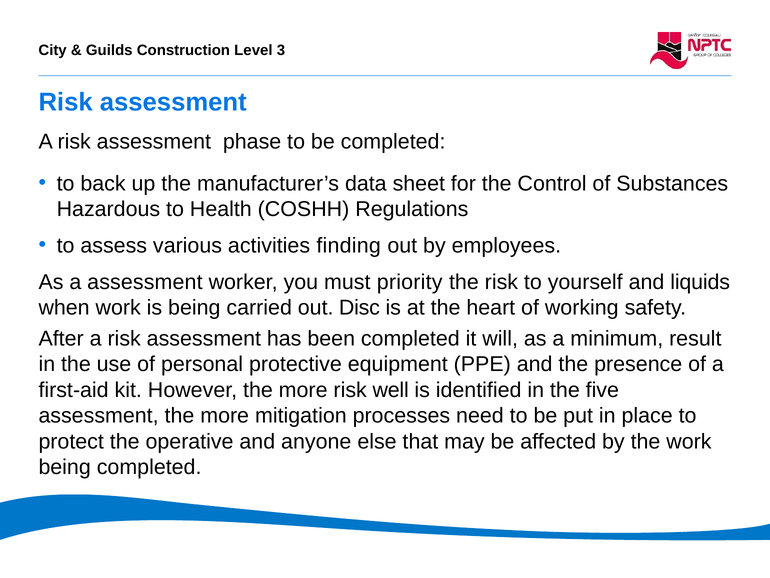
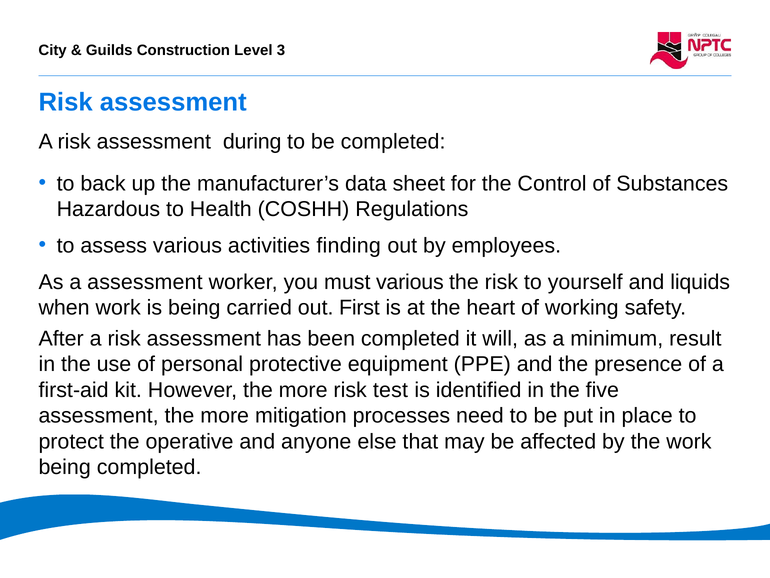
phase: phase -> during
must priority: priority -> various
Disc: Disc -> First
well: well -> test
